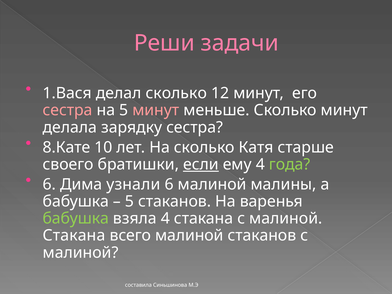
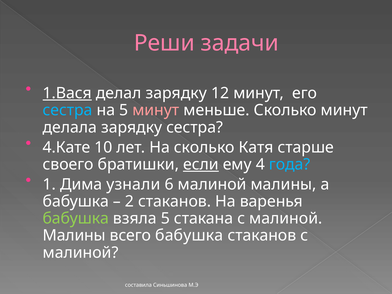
1.Вася underline: none -> present
делал сколько: сколько -> зарядку
сестра at (68, 110) colour: pink -> light blue
8.Кате: 8.Кате -> 4.Кате
года colour: light green -> light blue
6 at (49, 184): 6 -> 1
5 at (129, 201): 5 -> 2
взяла 4: 4 -> 5
Стакана at (74, 236): Стакана -> Малины
всего малиной: малиной -> бабушка
